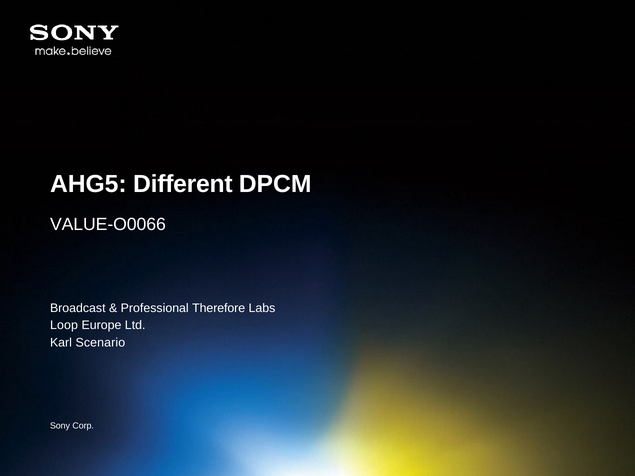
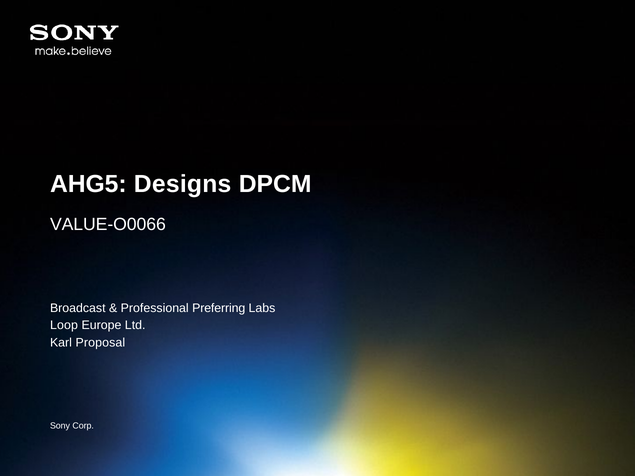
Different: Different -> Designs
Therefore: Therefore -> Preferring
Scenario: Scenario -> Proposal
